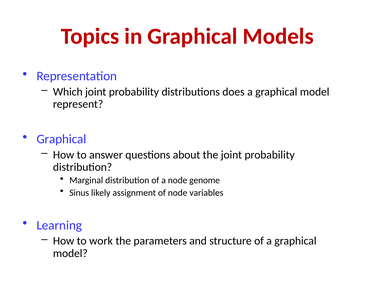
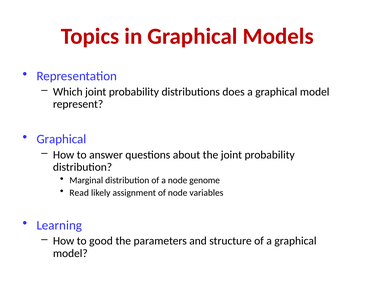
Sinus: Sinus -> Read
work: work -> good
